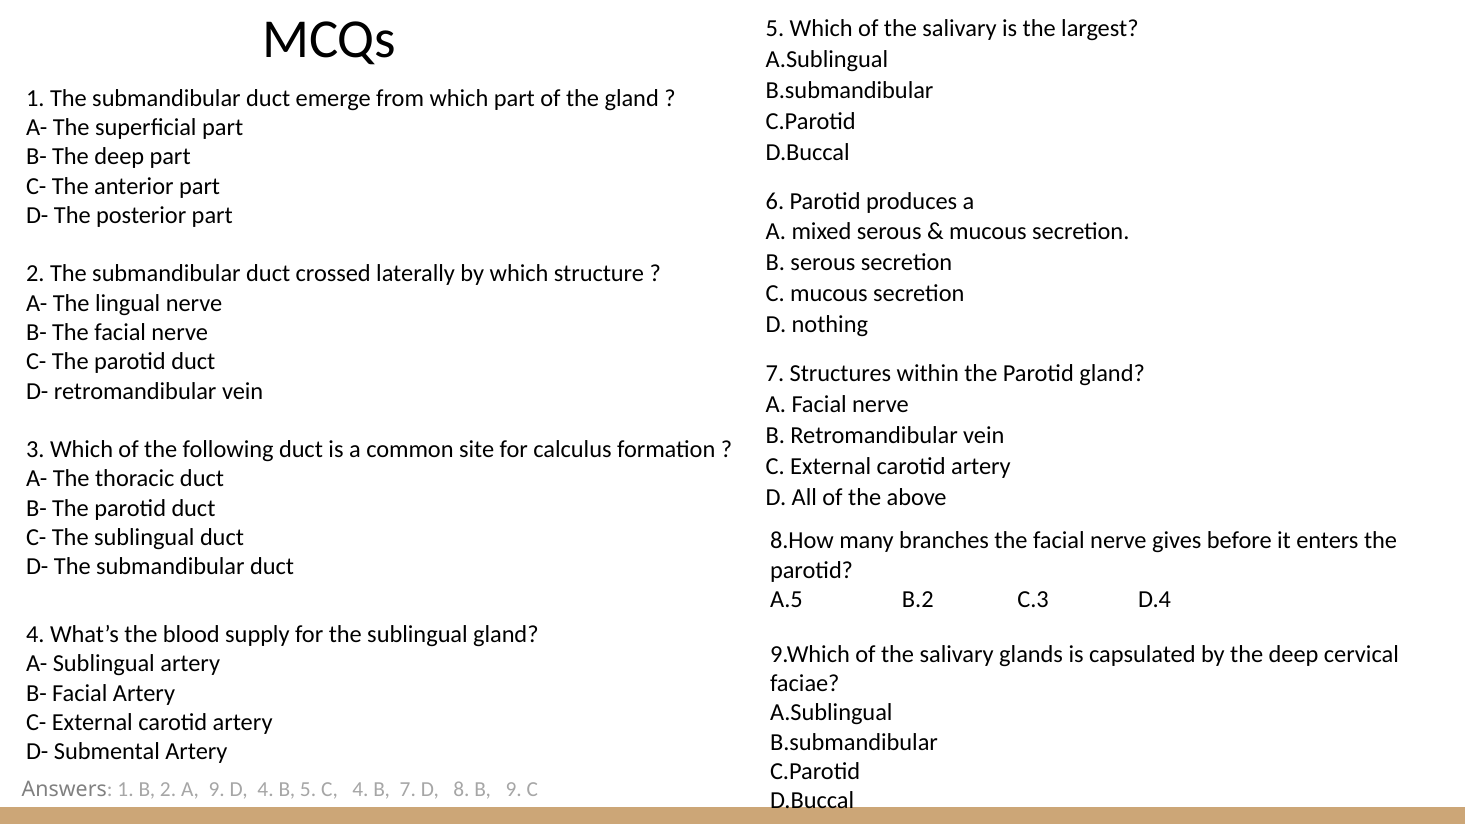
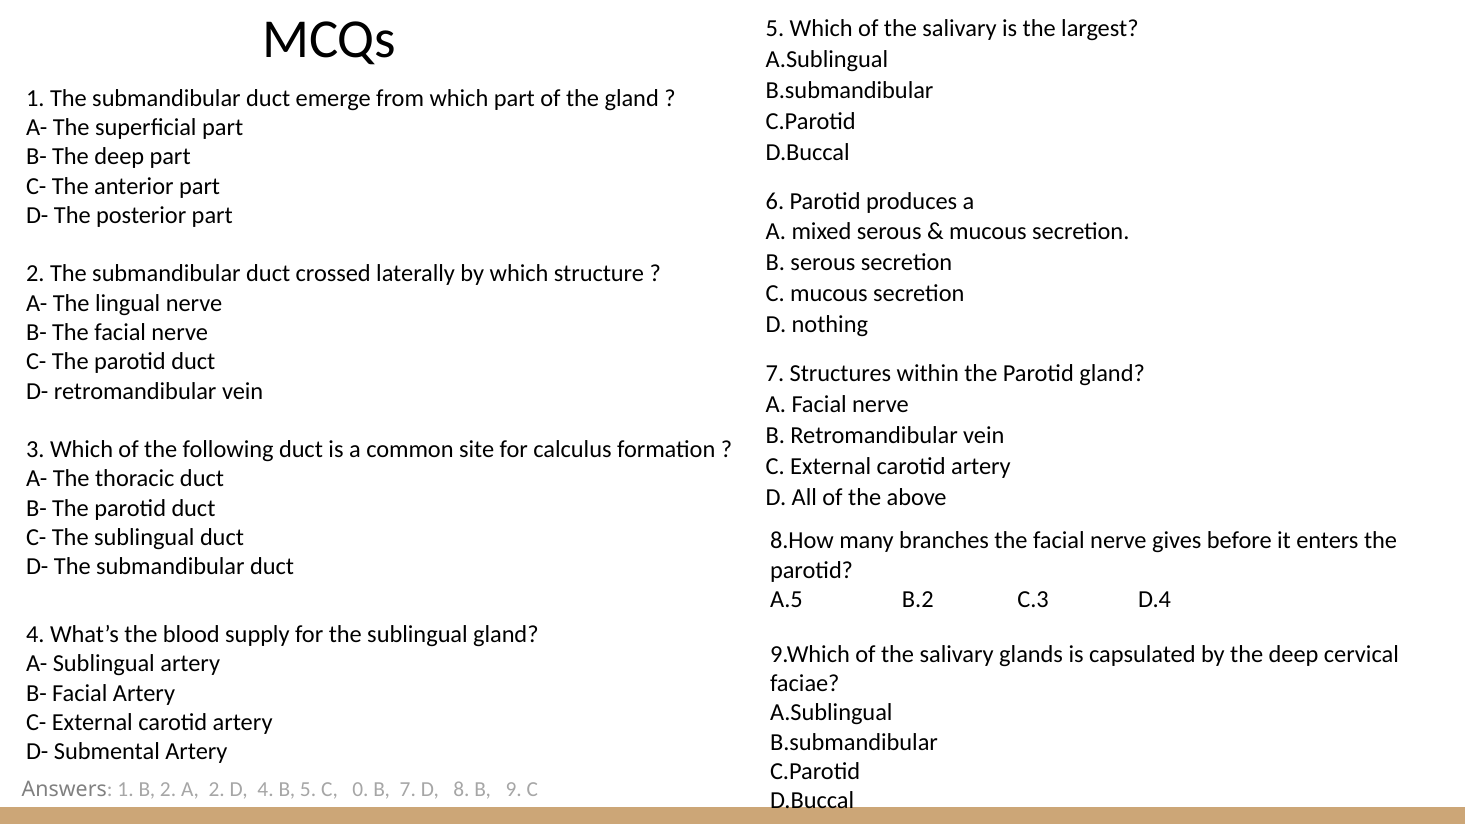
A 9: 9 -> 2
C 4: 4 -> 0
